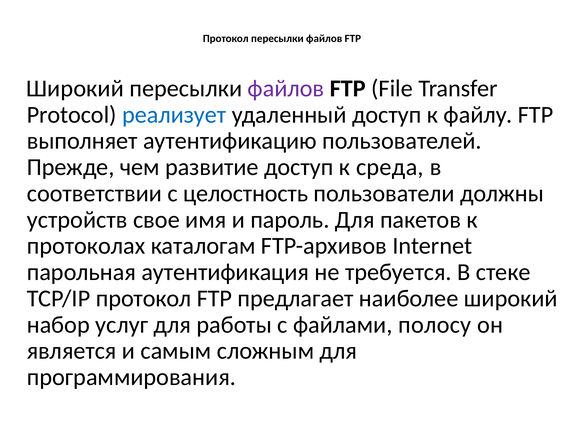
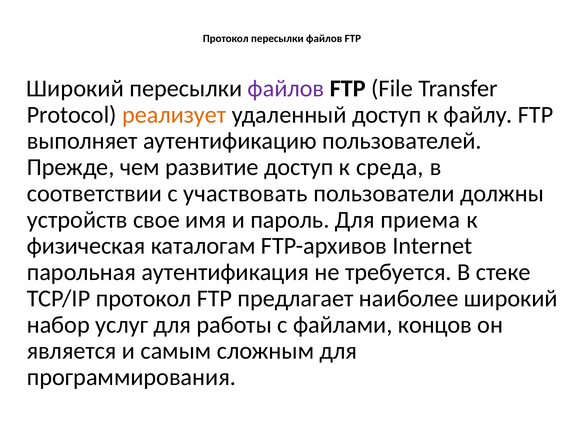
реализует colour: blue -> orange
целостность: целостность -> участвовать
пакетов: пакетов -> приема
протоколах: протоколах -> физическая
полосу: полосу -> концов
